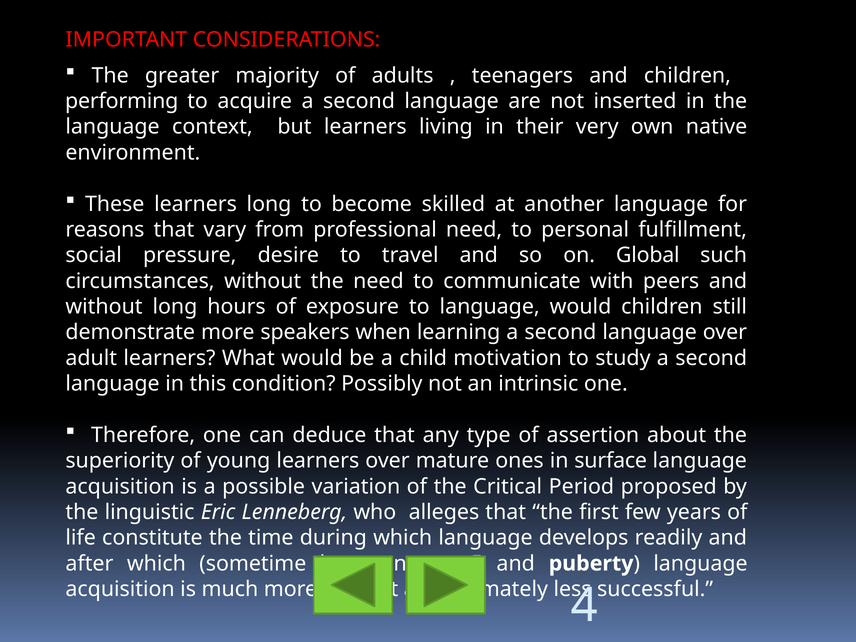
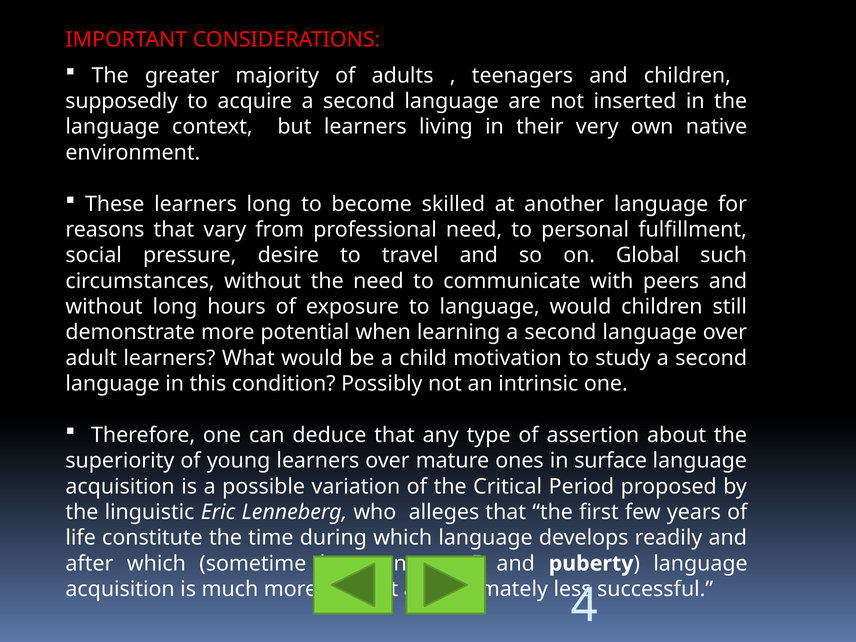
performing: performing -> supposedly
speakers: speakers -> potential
